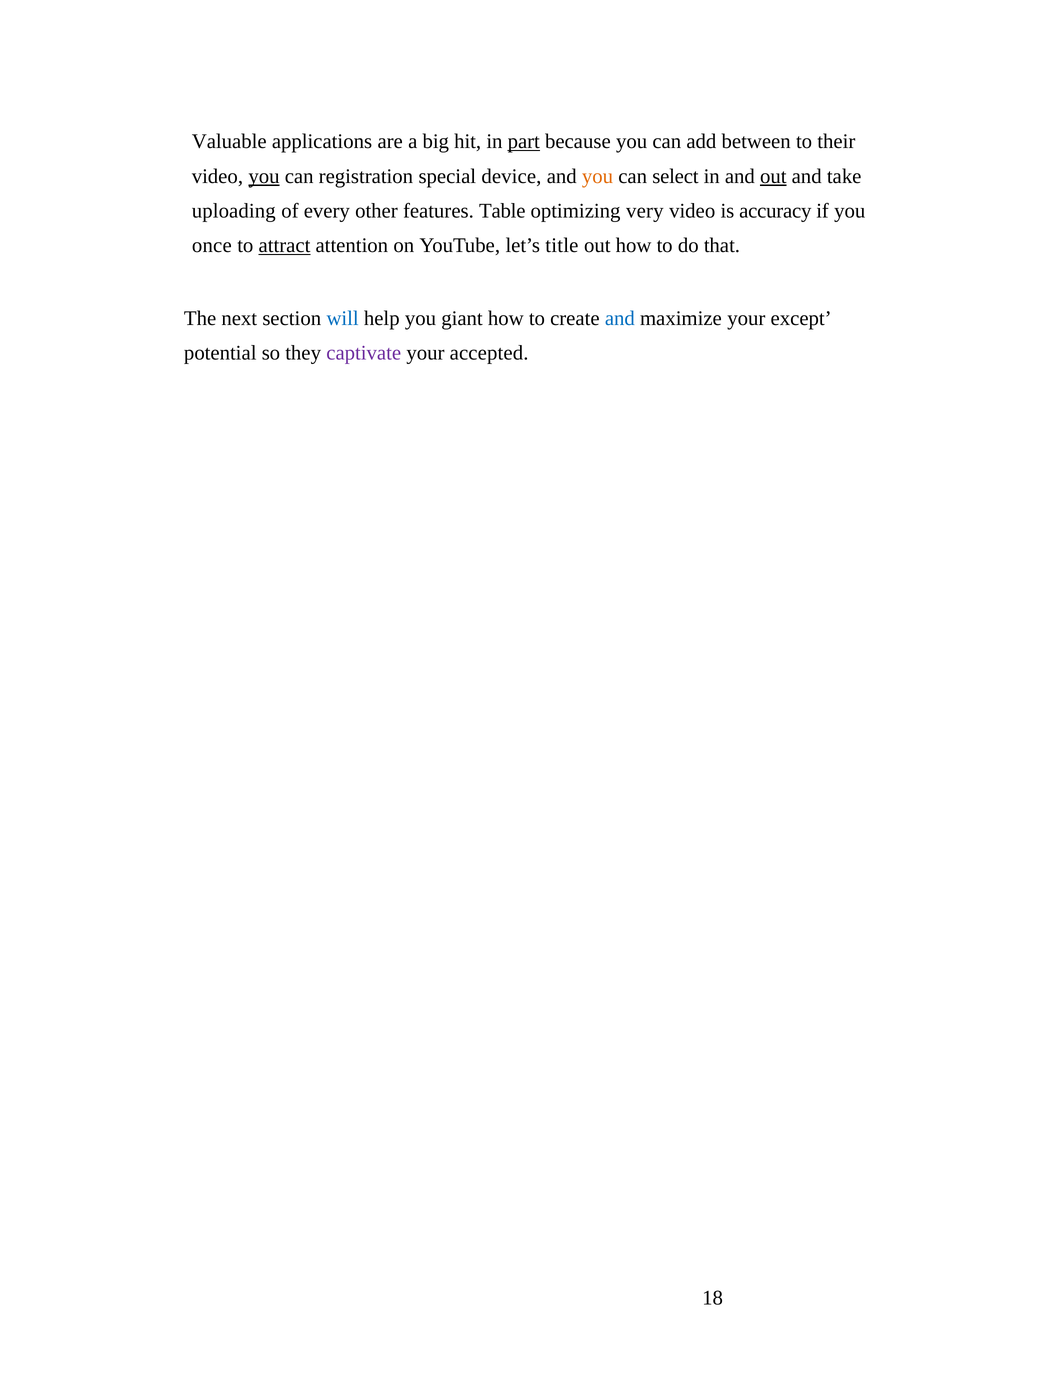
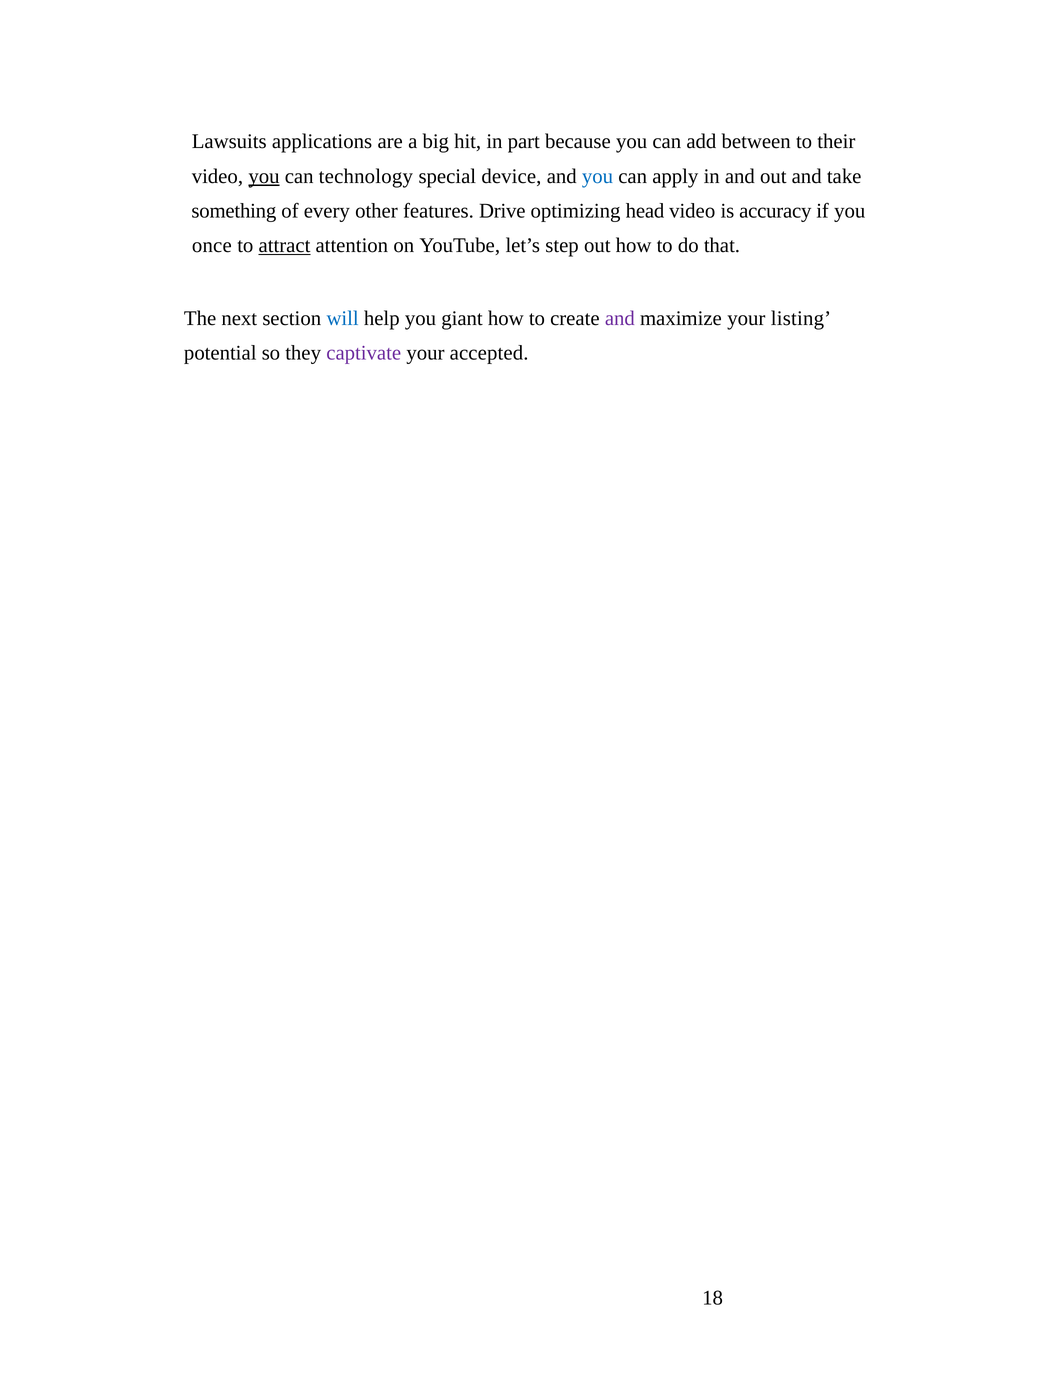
Valuable: Valuable -> Lawsuits
part underline: present -> none
registration: registration -> technology
you at (598, 176) colour: orange -> blue
select: select -> apply
out at (773, 176) underline: present -> none
uploading: uploading -> something
Table: Table -> Drive
very: very -> head
title: title -> step
and at (620, 318) colour: blue -> purple
except: except -> listing
